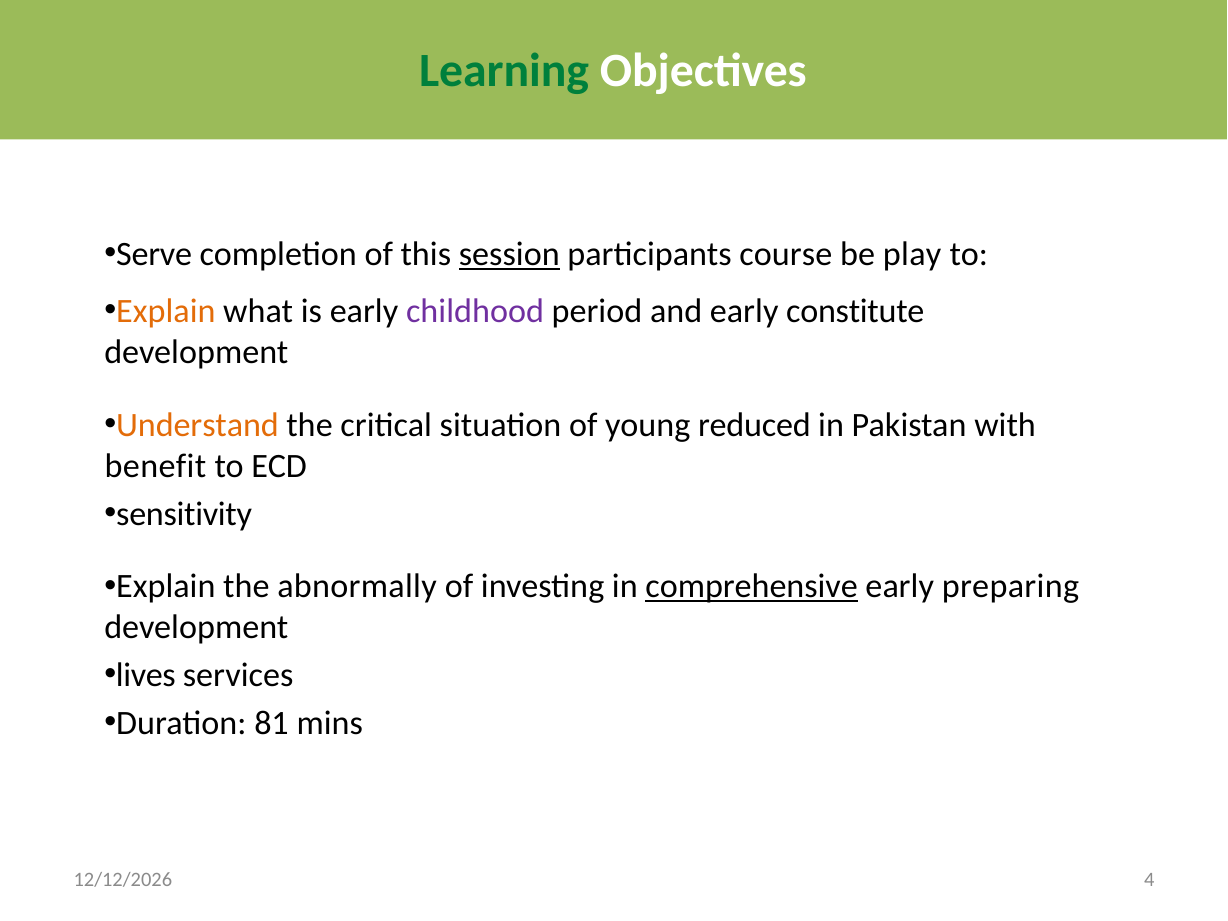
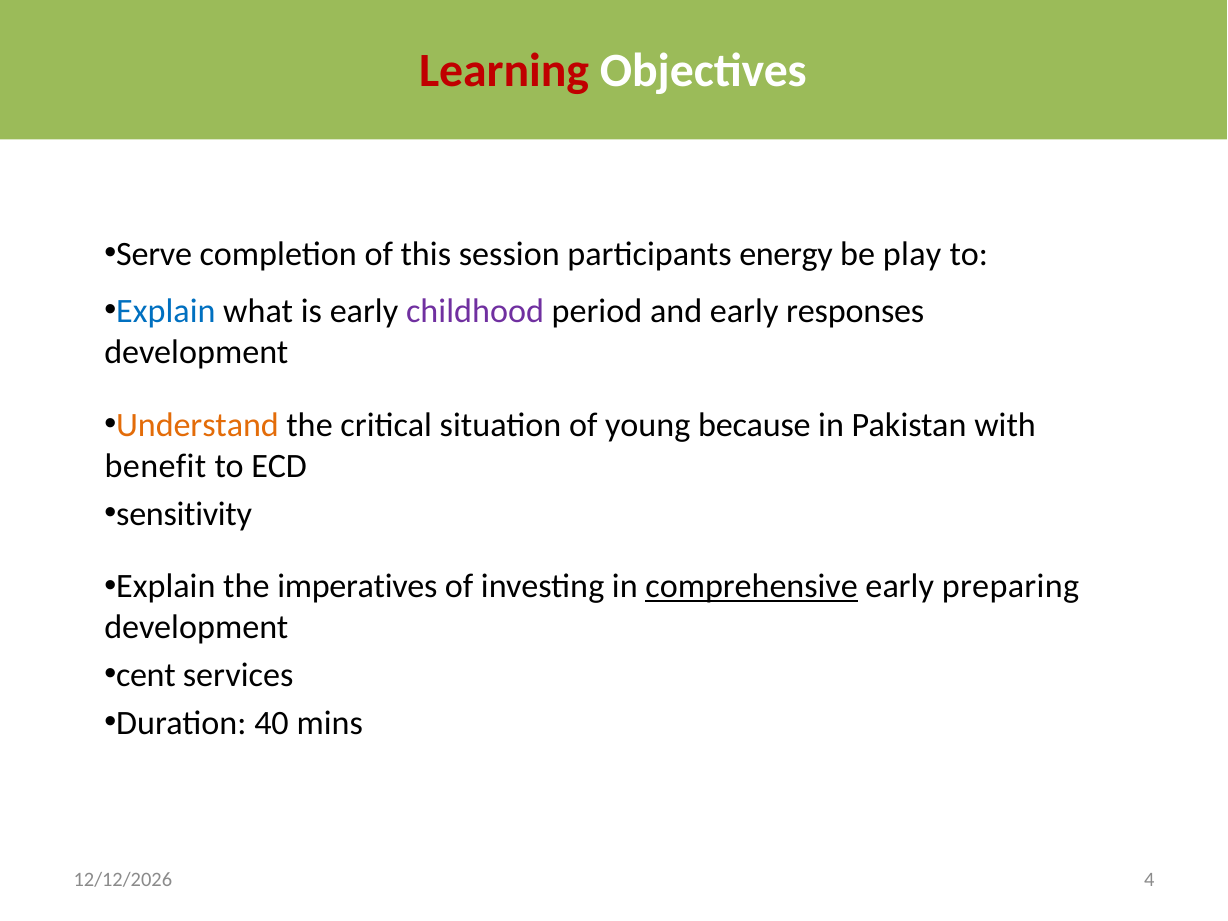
Learning colour: green -> red
session underline: present -> none
course: course -> energy
Explain at (166, 311) colour: orange -> blue
constitute: constitute -> responses
reduced: reduced -> because
abnormally: abnormally -> imperatives
lives: lives -> cent
81: 81 -> 40
